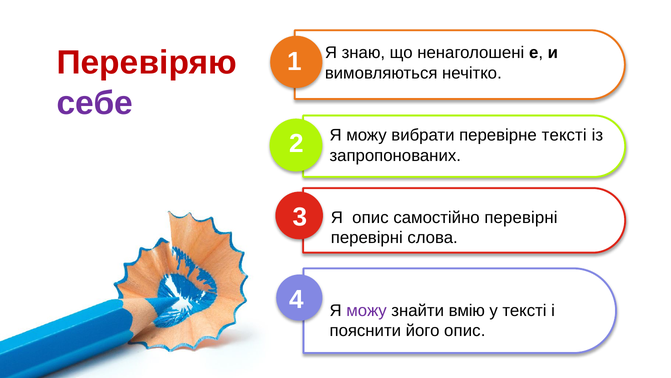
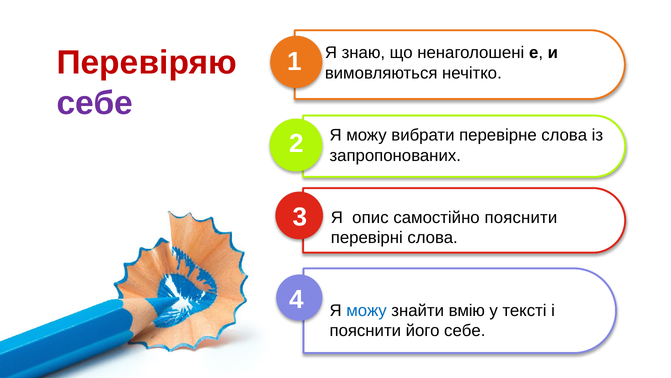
перевірне тексті: тексті -> слова
самостійно перевірні: перевірні -> пояснити
можу at (367, 310) colour: purple -> blue
його опис: опис -> себе
